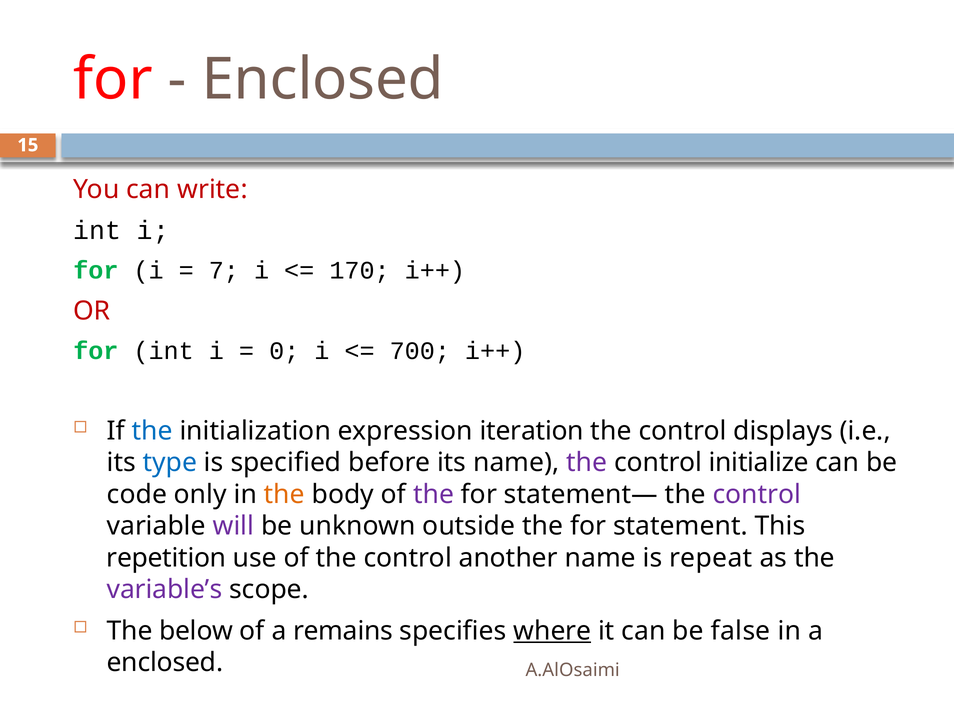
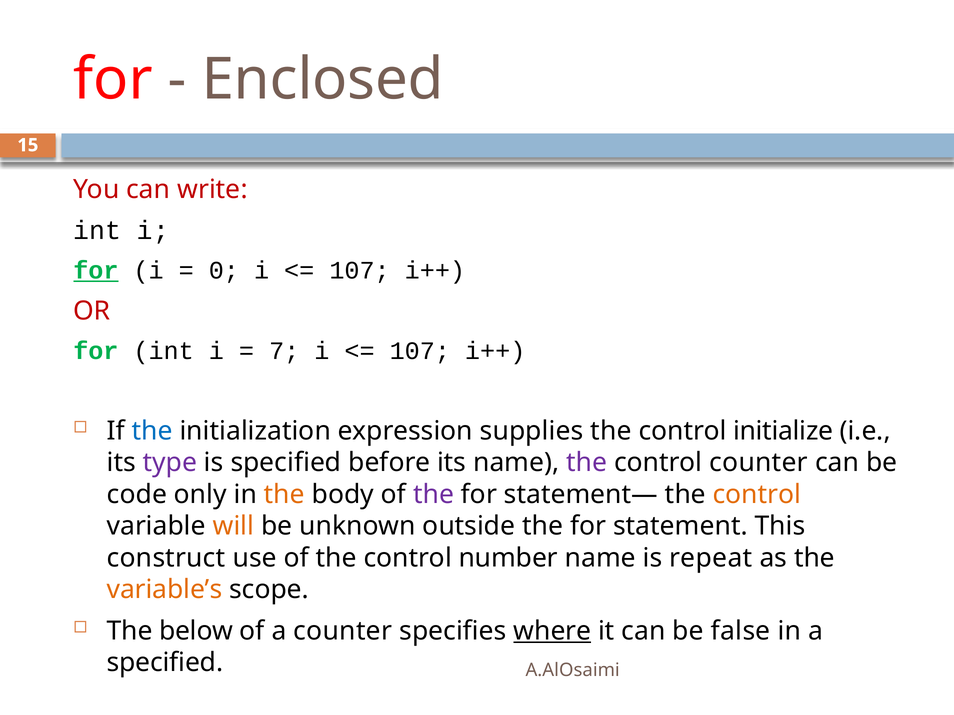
for at (96, 271) underline: none -> present
7: 7 -> 0
170 at (360, 271): 170 -> 107
0: 0 -> 7
700 at (420, 351): 700 -> 107
iteration: iteration -> supplies
displays: displays -> initialize
type colour: blue -> purple
control initialize: initialize -> counter
control at (757, 495) colour: purple -> orange
will colour: purple -> orange
repetition: repetition -> construct
another: another -> number
variable’s colour: purple -> orange
a remains: remains -> counter
enclosed at (165, 663): enclosed -> specified
